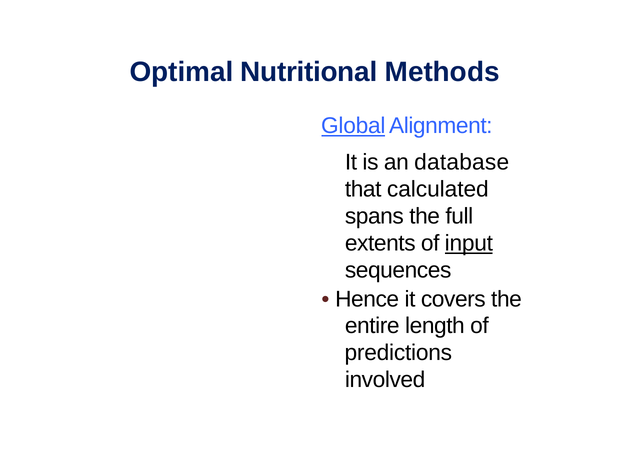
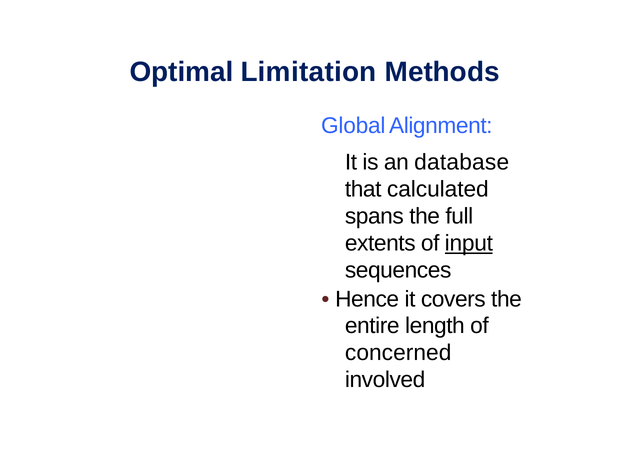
Nutritional: Nutritional -> Limitation
Global underline: present -> none
predictions: predictions -> concerned
